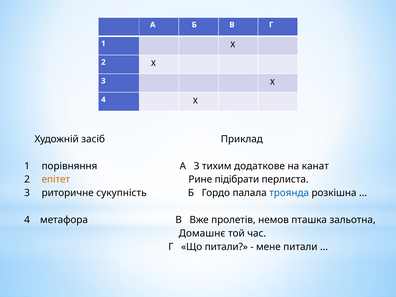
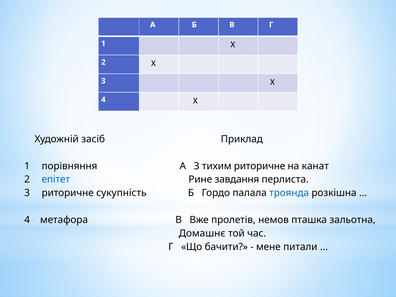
тихим додаткове: додаткове -> риторичне
епітет colour: orange -> blue
підібрати: підібрати -> завдання
Що питали: питали -> бачити
